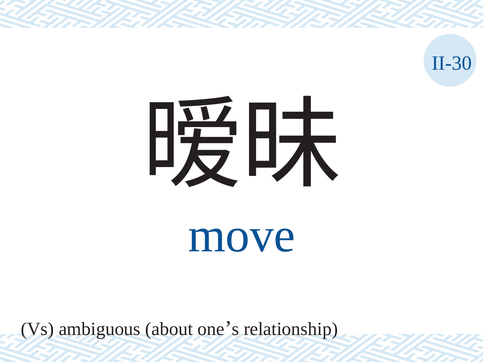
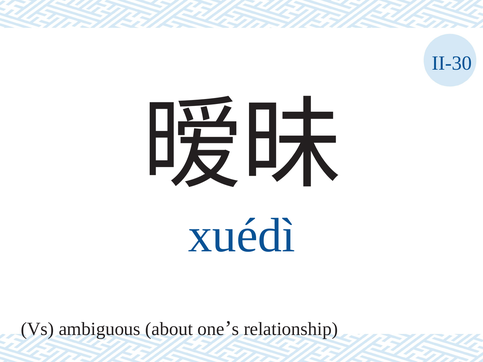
move: move -> xuédì
